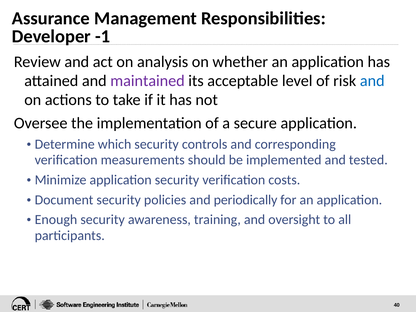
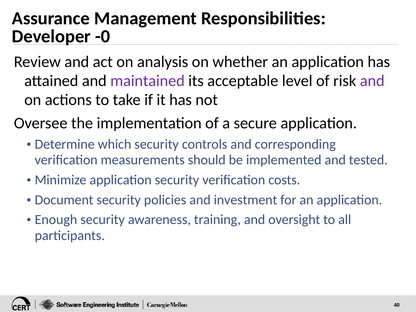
-1: -1 -> -0
and at (372, 81) colour: blue -> purple
periodically: periodically -> investment
